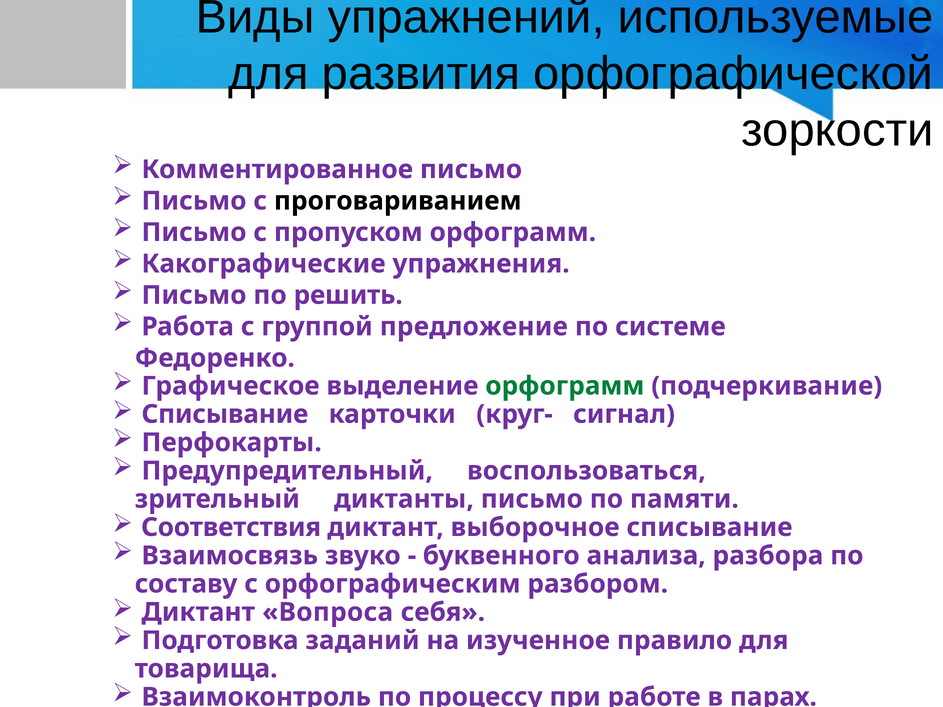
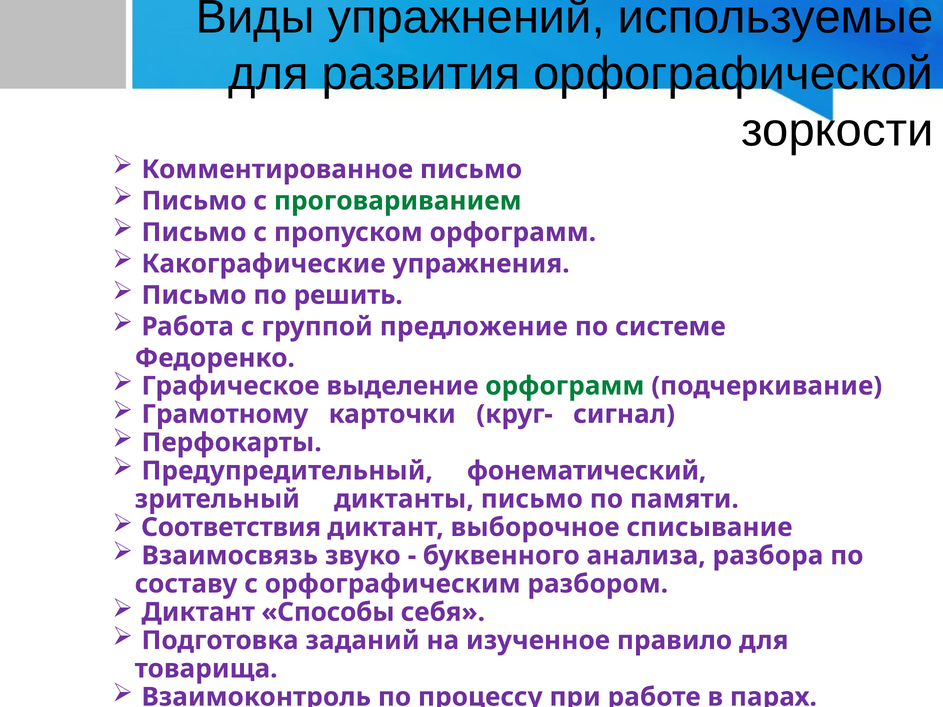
проговариванием colour: black -> green
Списывание at (225, 414): Списывание -> Грамотному
воспользоваться: воспользоваться -> фонематический
Вопроса: Вопроса -> Способы
